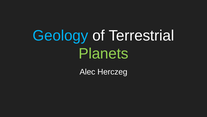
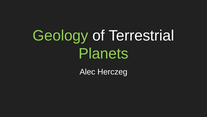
Geology colour: light blue -> light green
